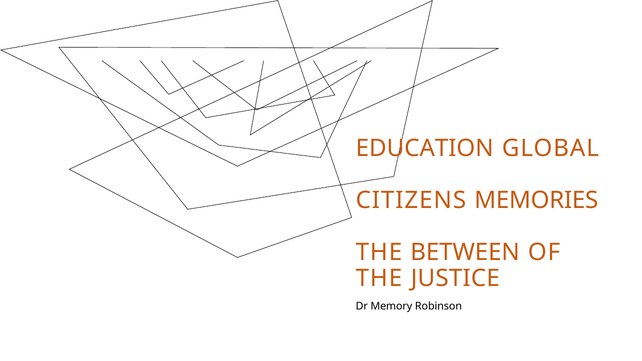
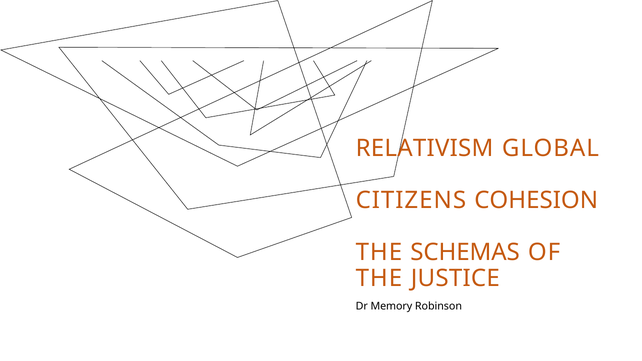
EDUCATION: EDUCATION -> RELATIVISM
MEMORIES: MEMORIES -> COHESION
BETWEEN: BETWEEN -> SCHEMAS
